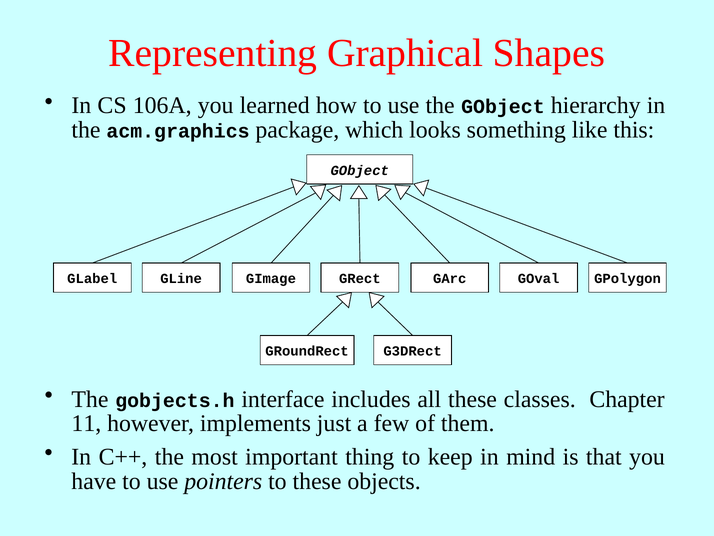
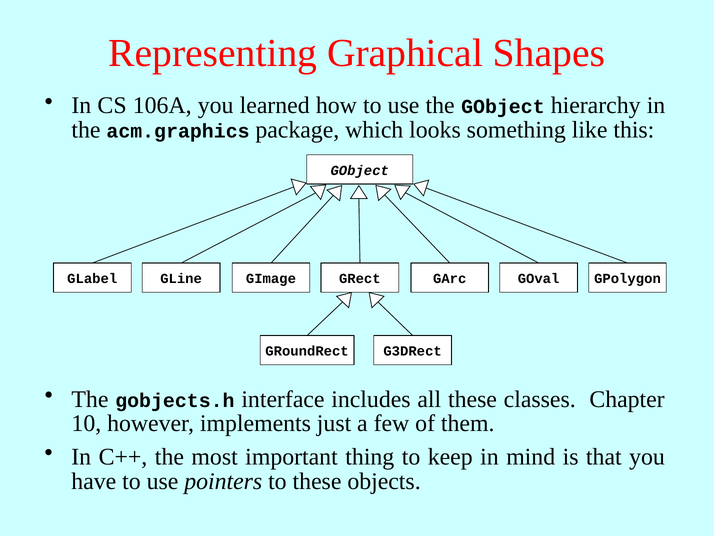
11: 11 -> 10
